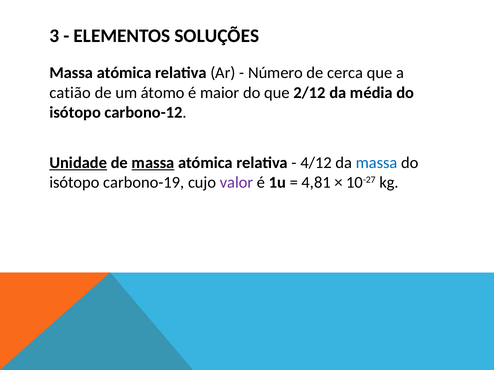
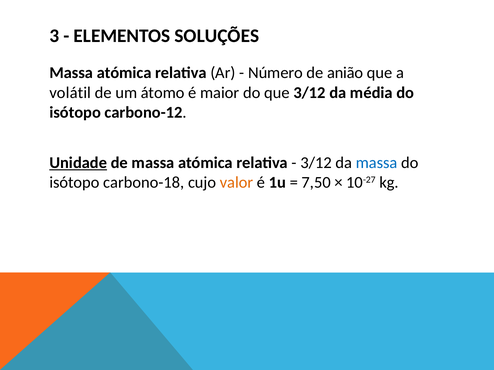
cerca: cerca -> anião
catião: catião -> volátil
que 2/12: 2/12 -> 3/12
massa at (153, 163) underline: present -> none
4/12 at (316, 163): 4/12 -> 3/12
carbono-19: carbono-19 -> carbono-18
valor colour: purple -> orange
4,81: 4,81 -> 7,50
